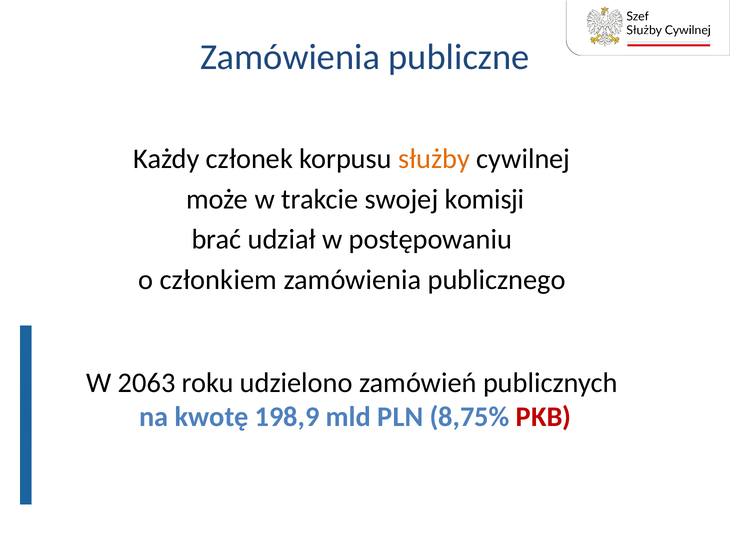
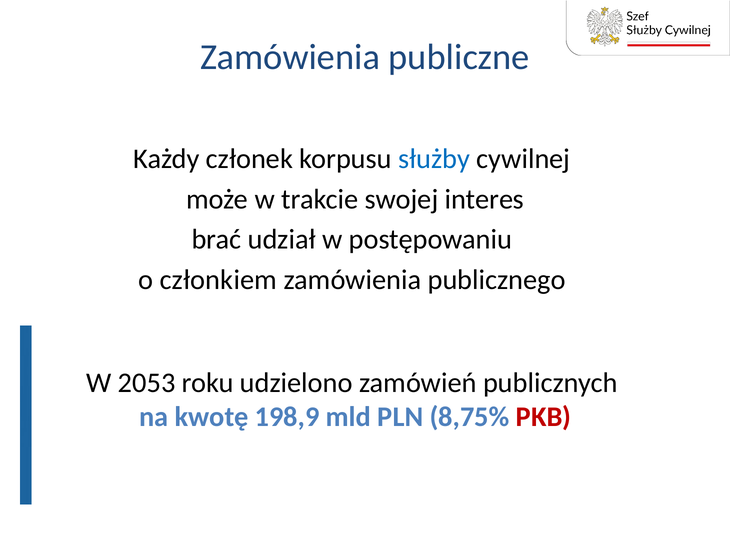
służby colour: orange -> blue
komisji: komisji -> interes
2063: 2063 -> 2053
